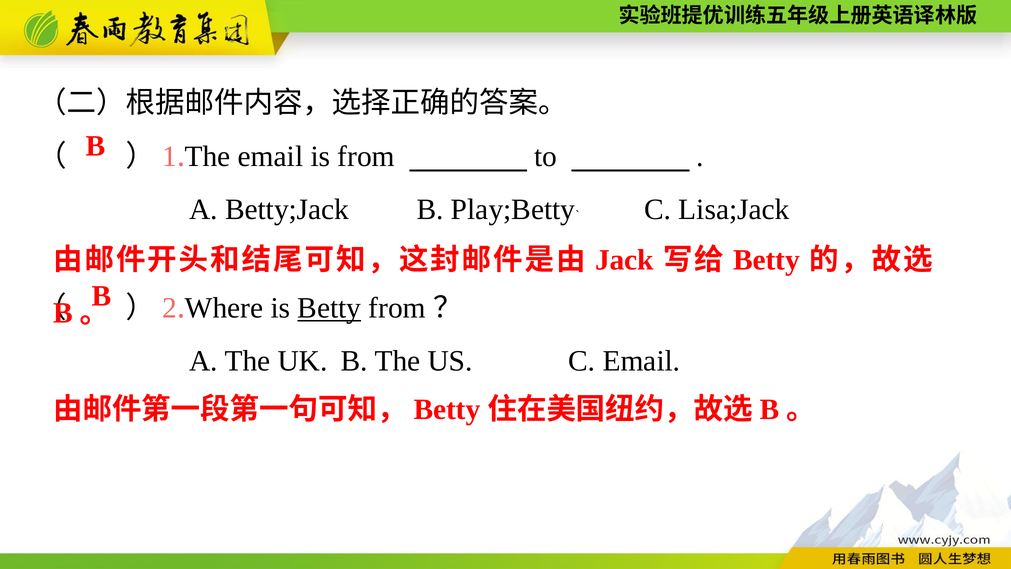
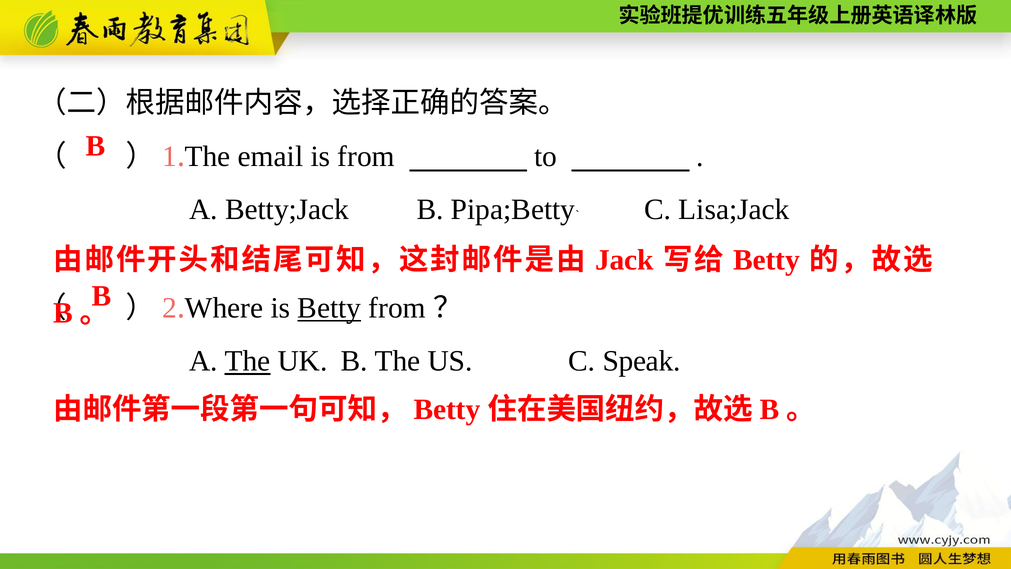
Play;Betty: Play;Betty -> Pipa;Betty
The at (247, 361) underline: none -> present
C Email: Email -> Speak
